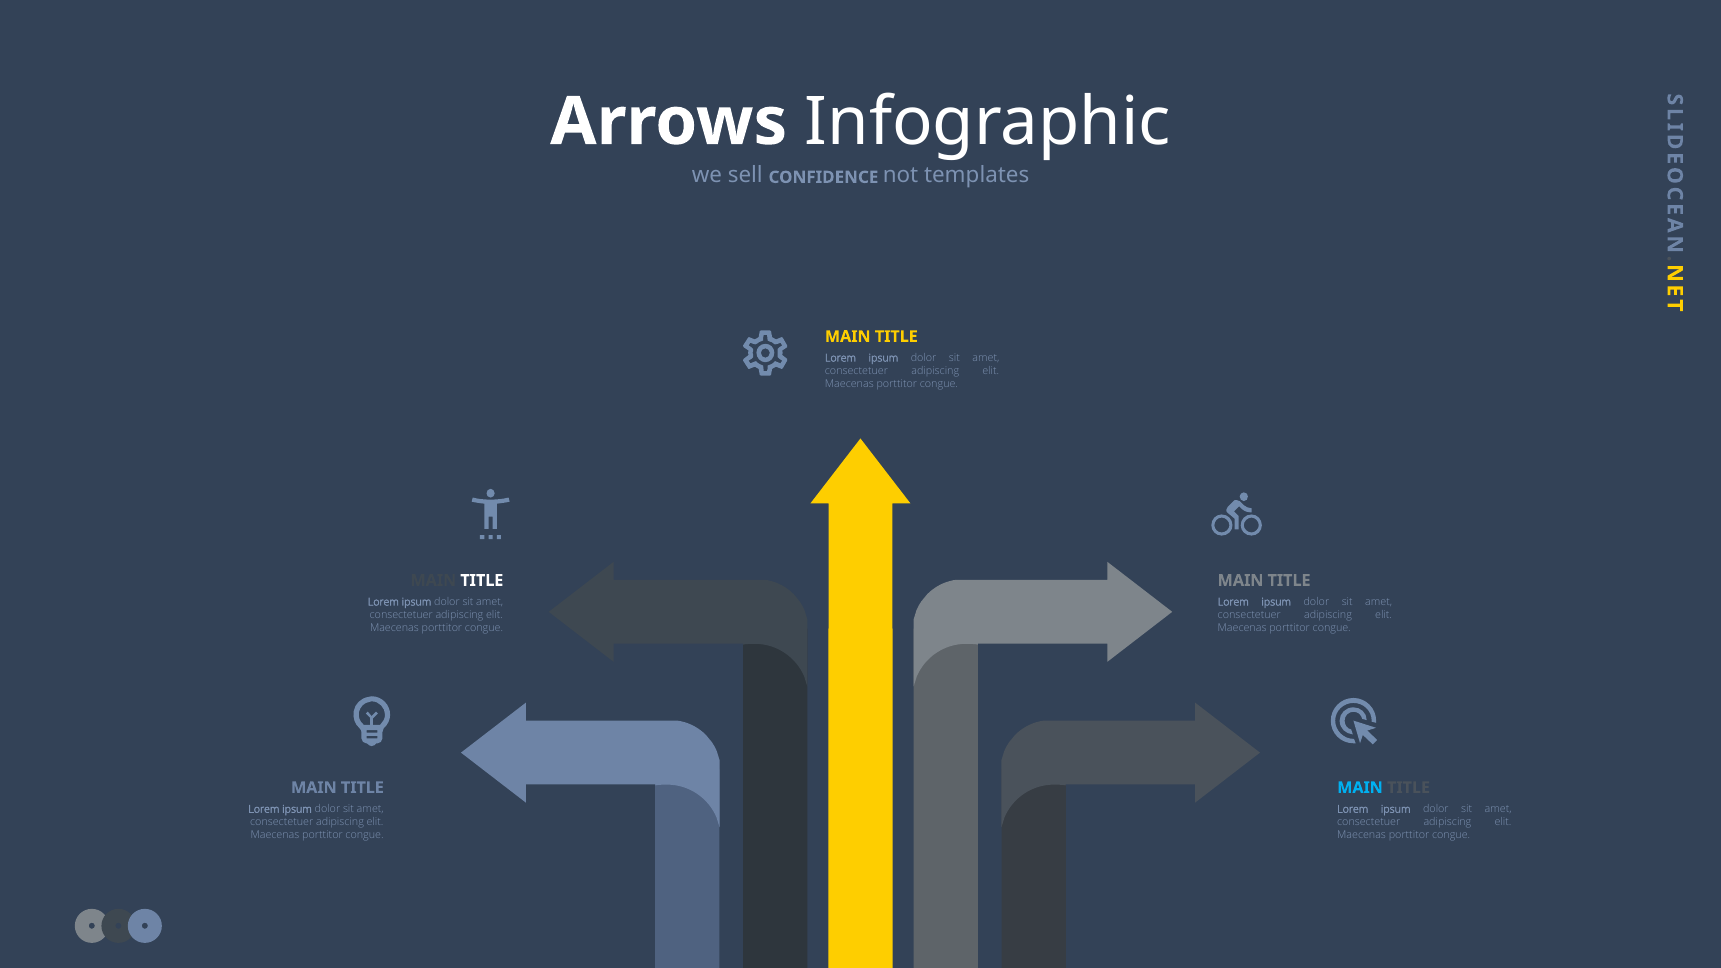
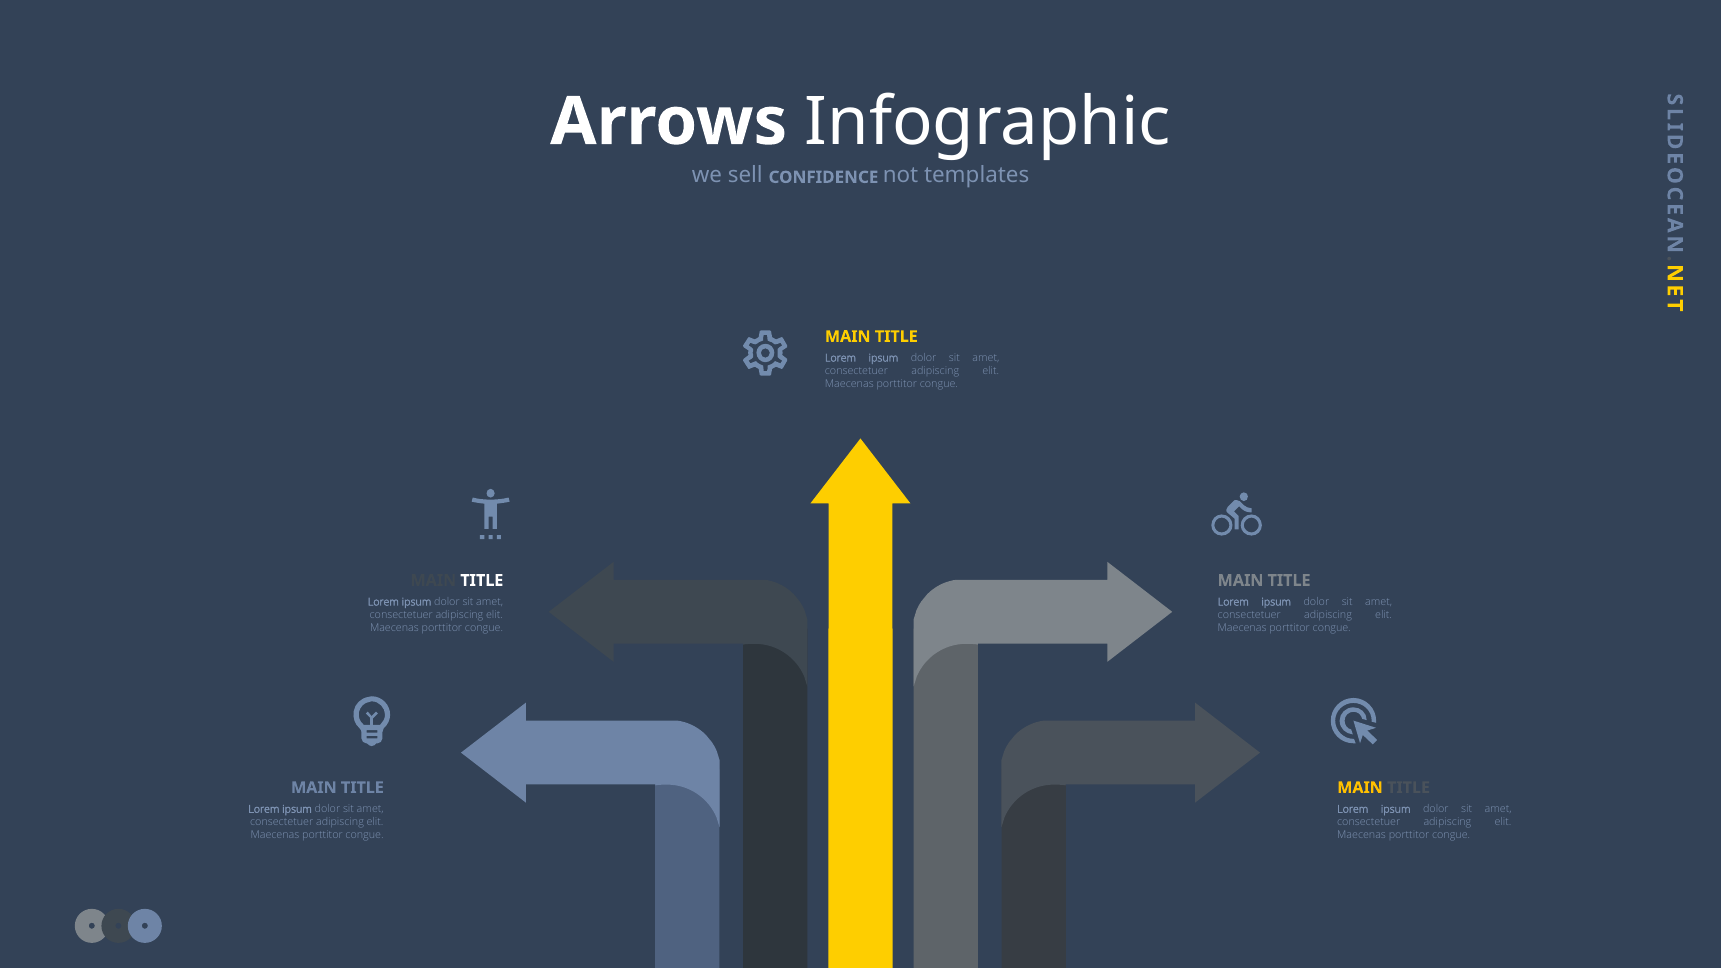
MAIN at (1360, 788) colour: light blue -> yellow
